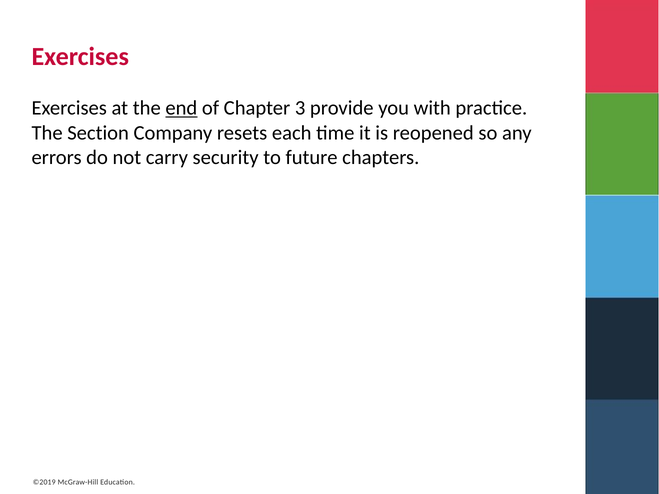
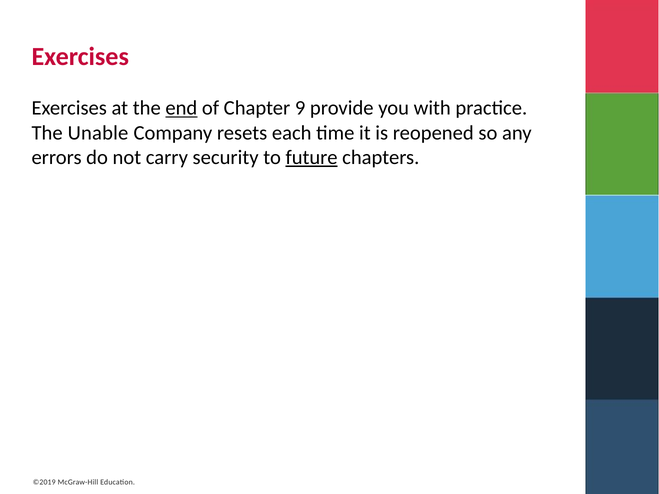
3: 3 -> 9
Section: Section -> Unable
future underline: none -> present
